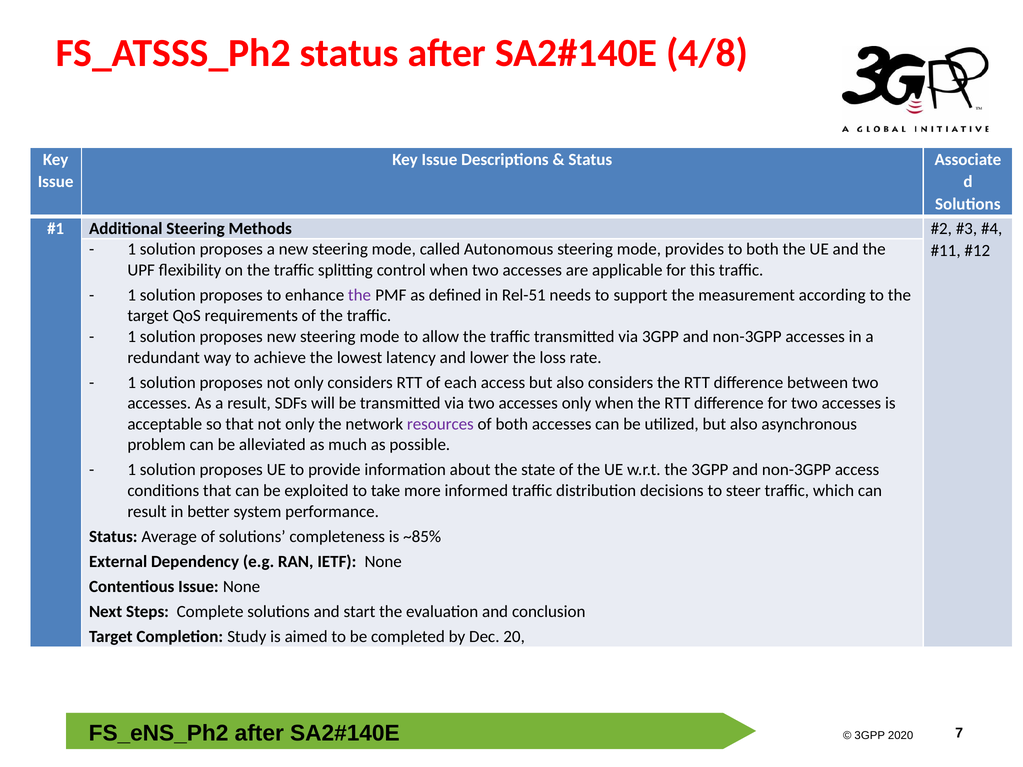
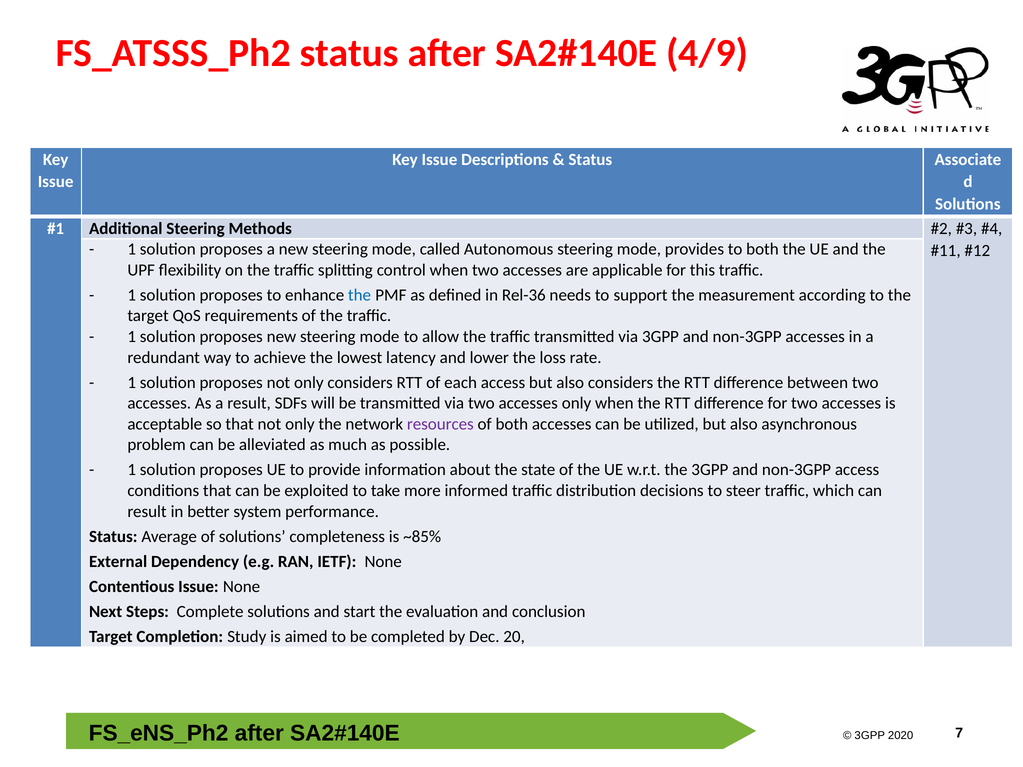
4/8: 4/8 -> 4/9
the at (360, 295) colour: purple -> blue
Rel-51: Rel-51 -> Rel-36
